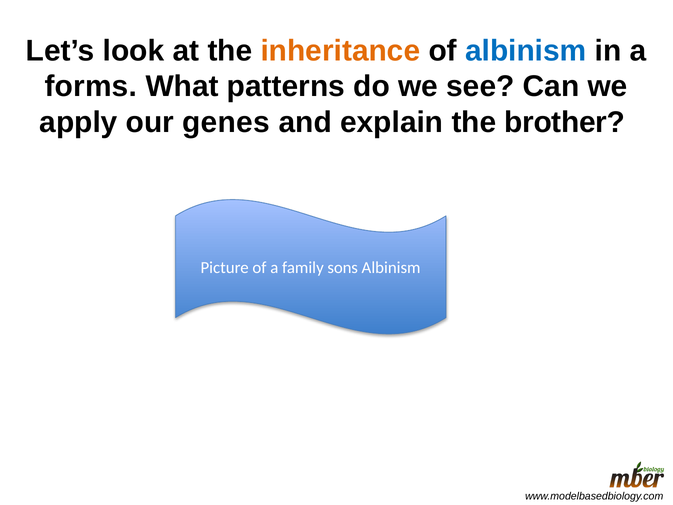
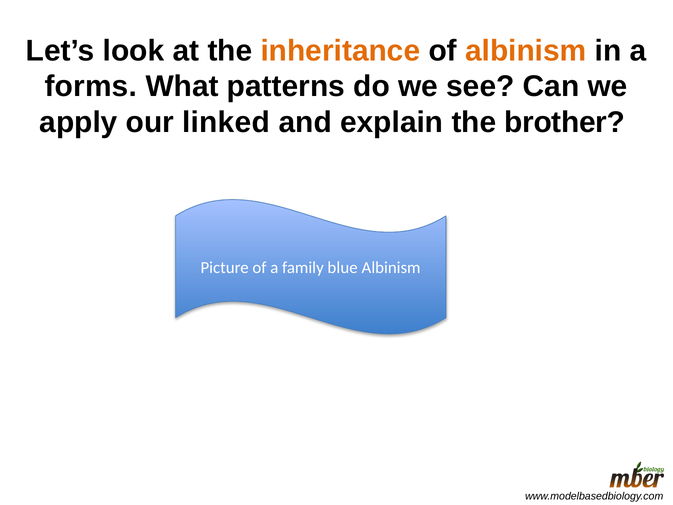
albinism at (526, 51) colour: blue -> orange
genes: genes -> linked
sons: sons -> blue
